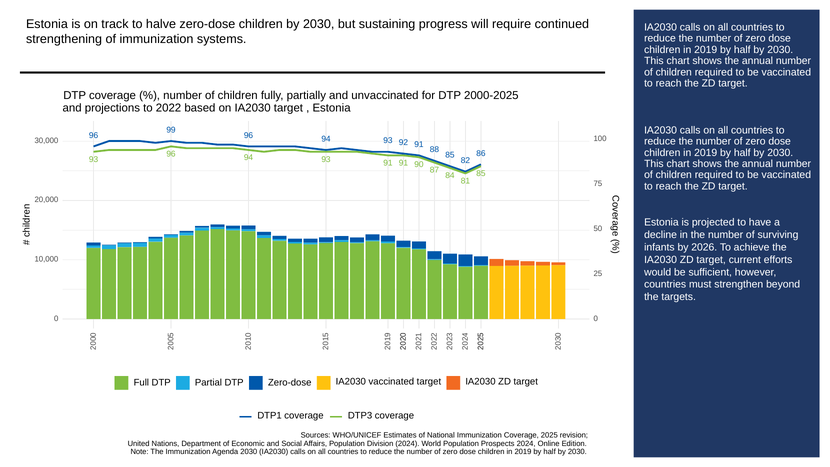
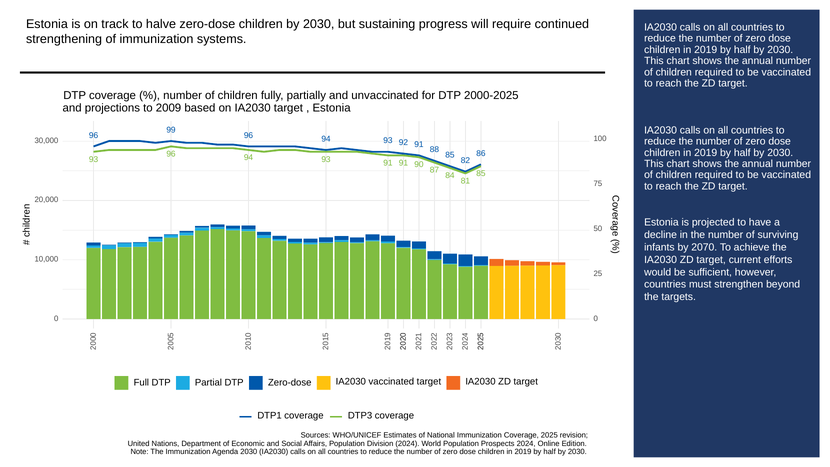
2022: 2022 -> 2009
2026: 2026 -> 2070
